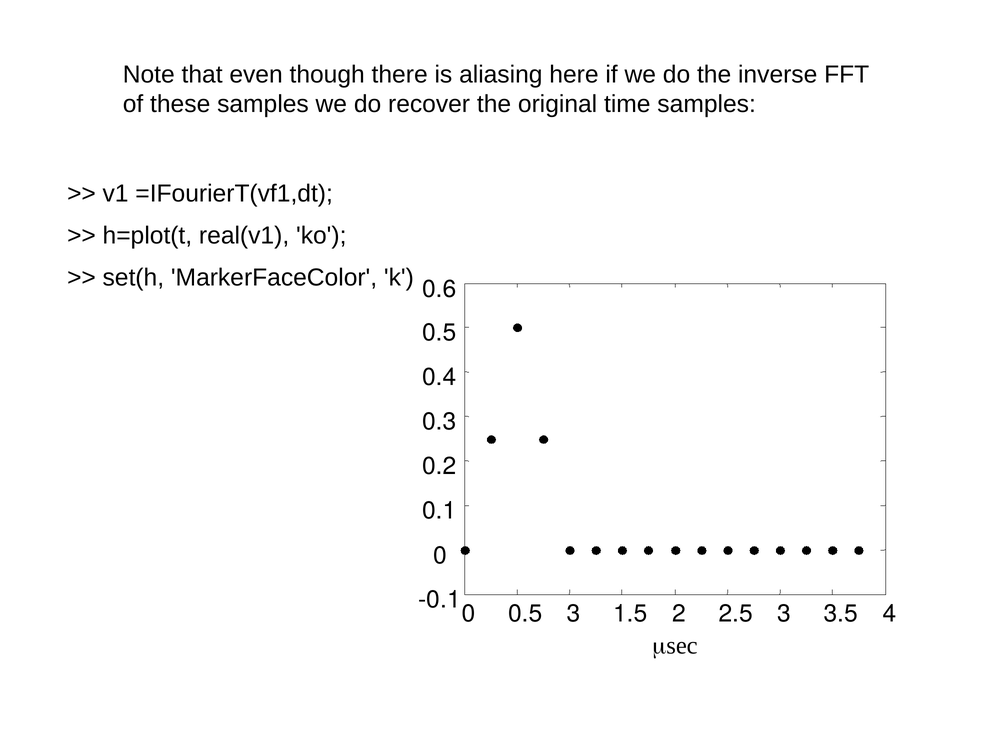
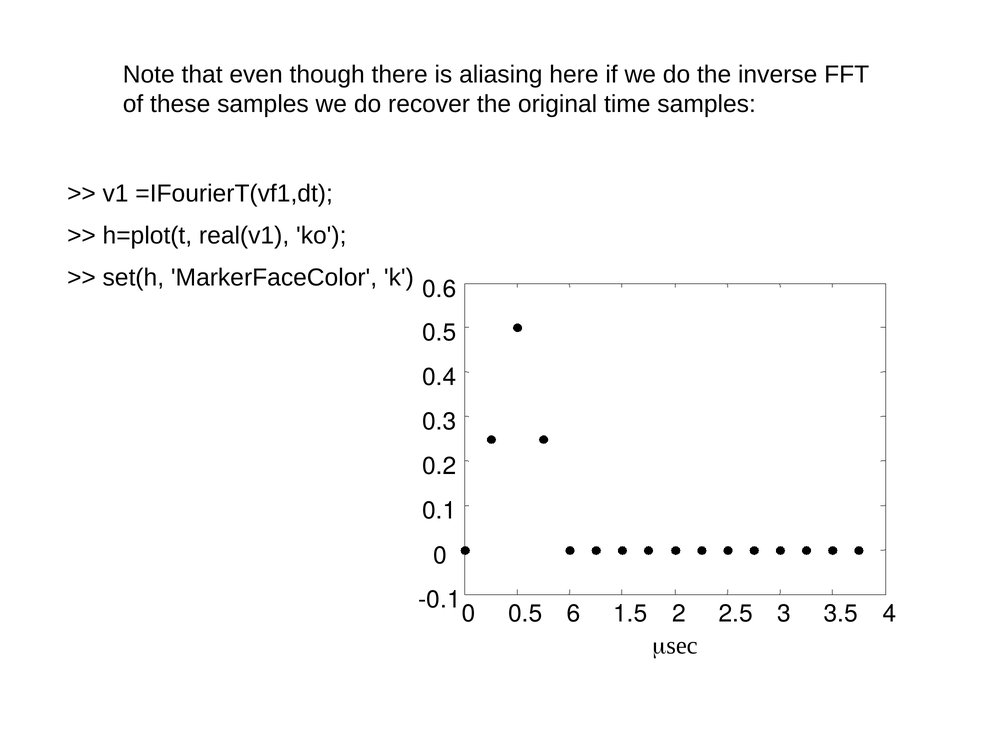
0.5 3: 3 -> 6
